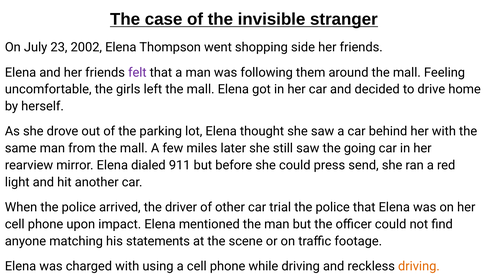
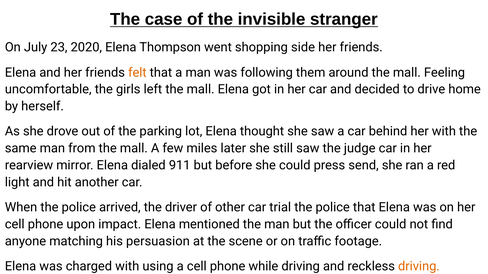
2002: 2002 -> 2020
felt colour: purple -> orange
going: going -> judge
statements: statements -> persuasion
